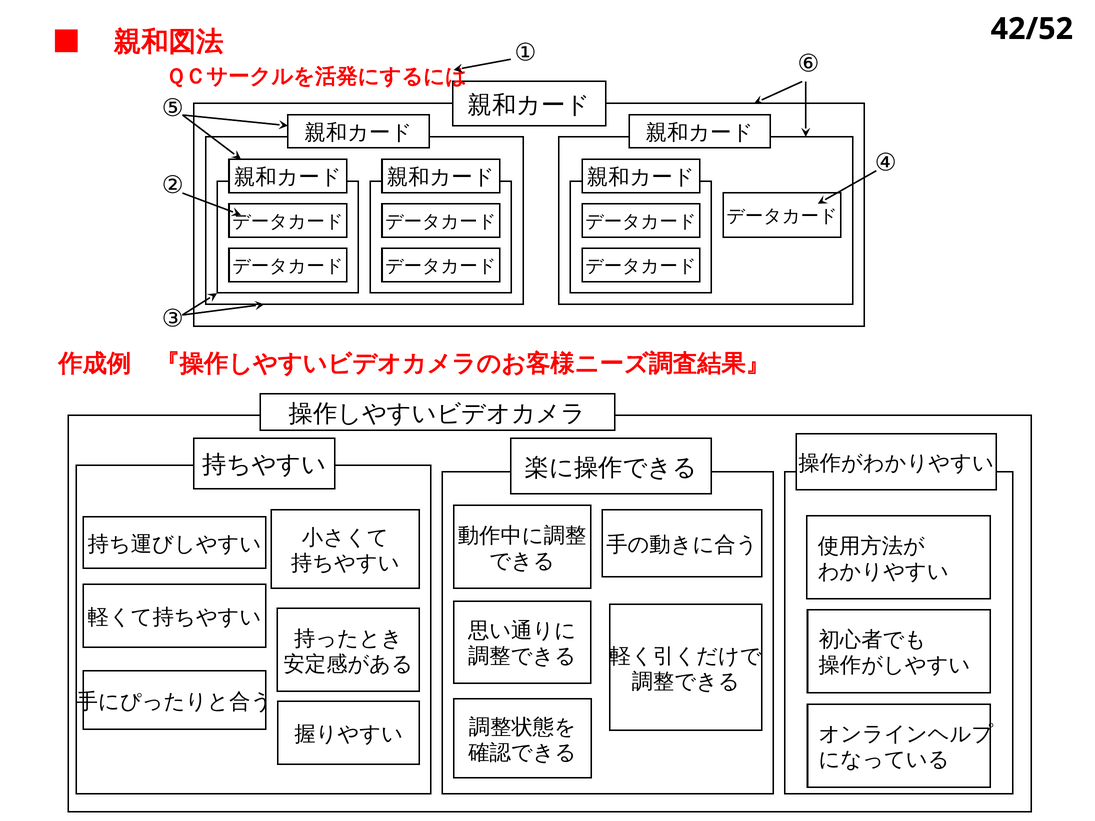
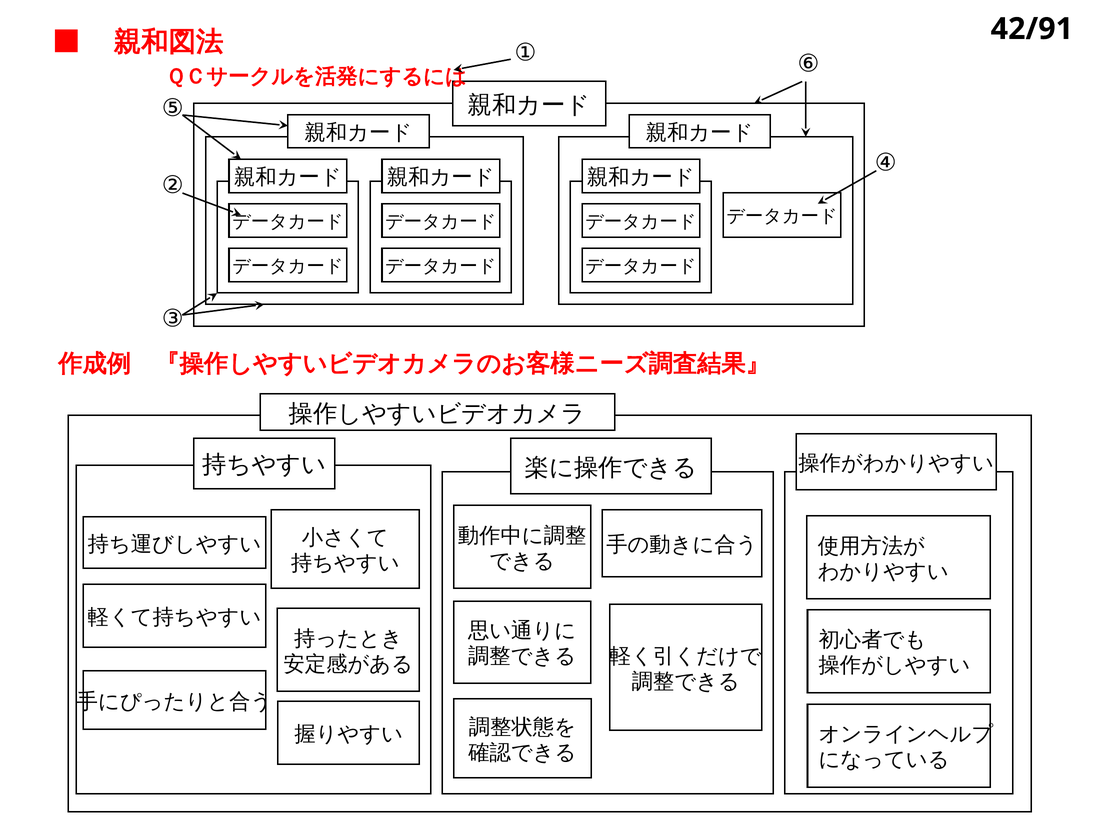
42/52: 42/52 -> 42/91
